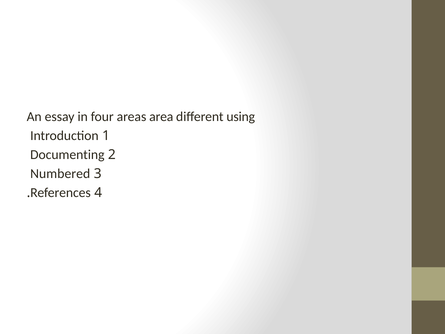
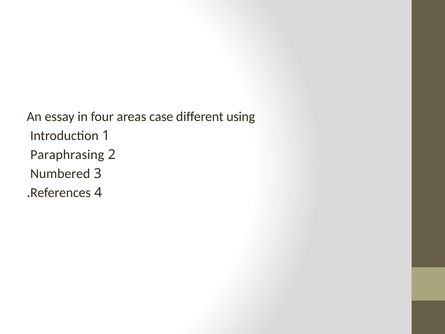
area: area -> case
Documenting: Documenting -> Paraphrasing
